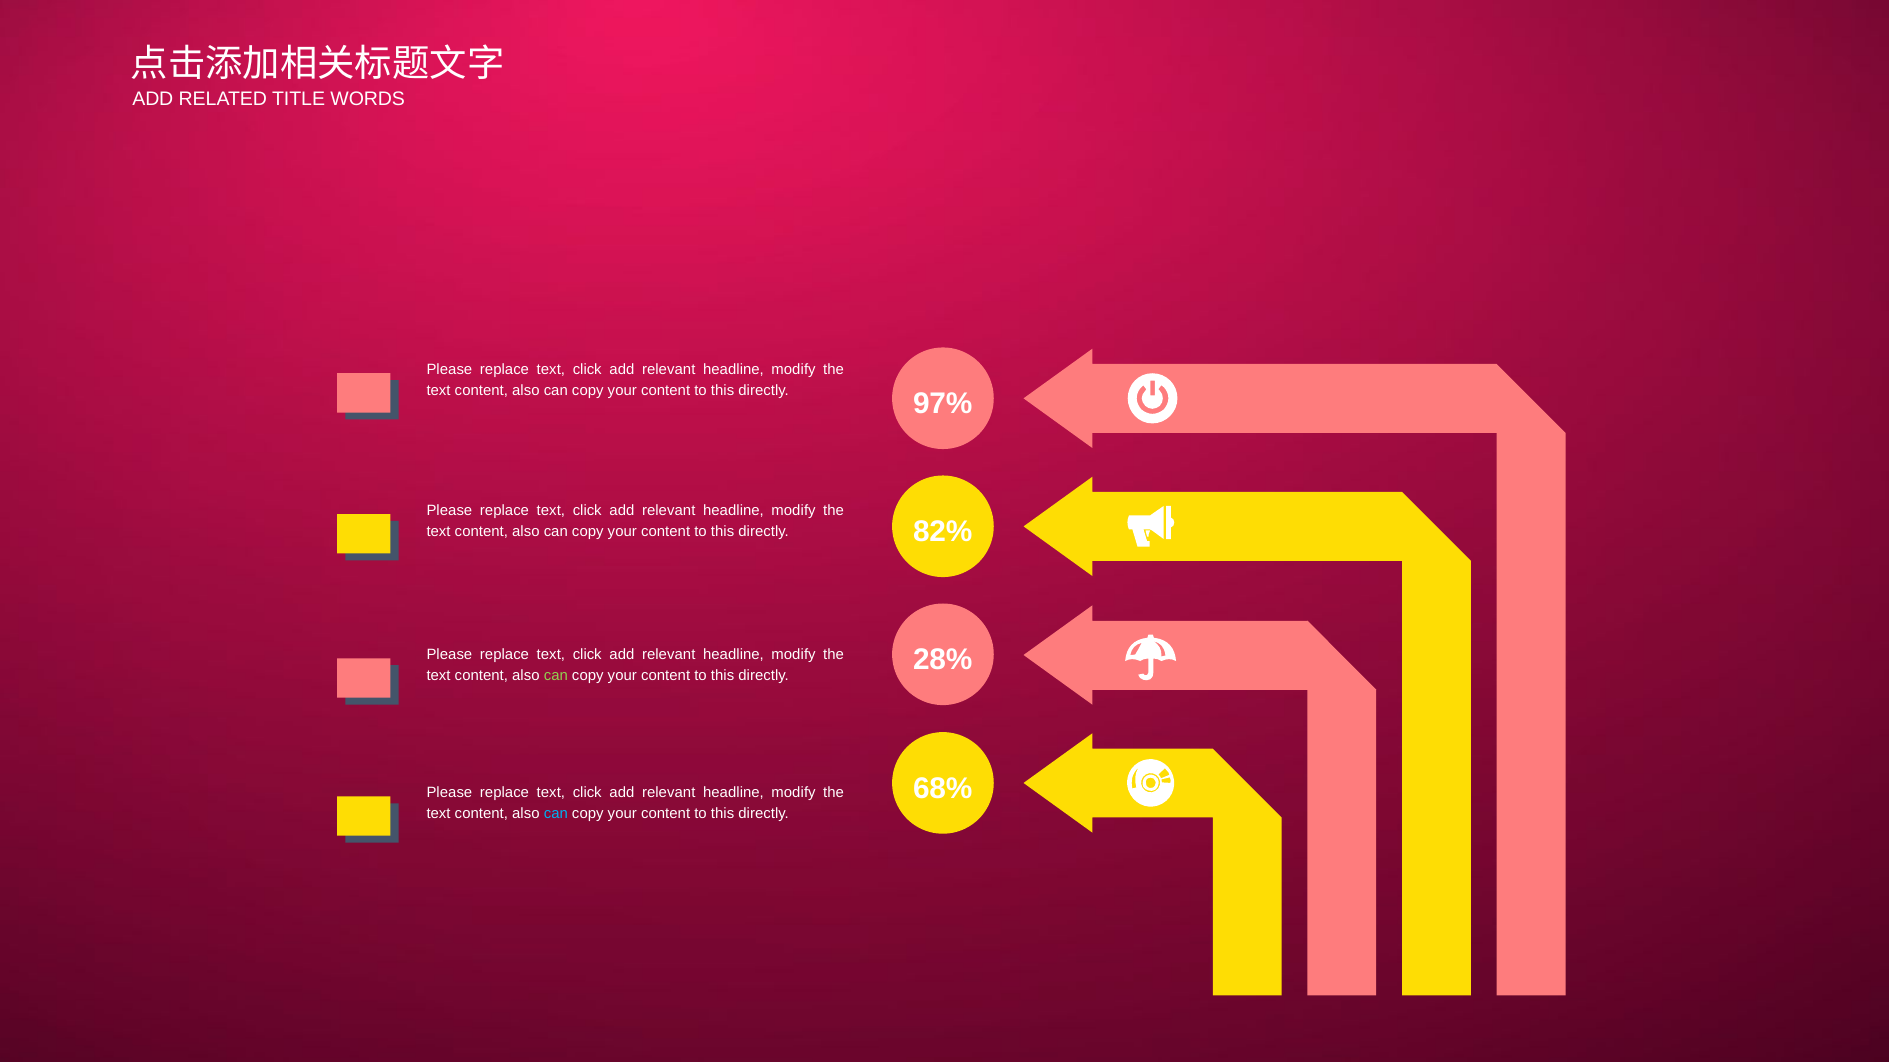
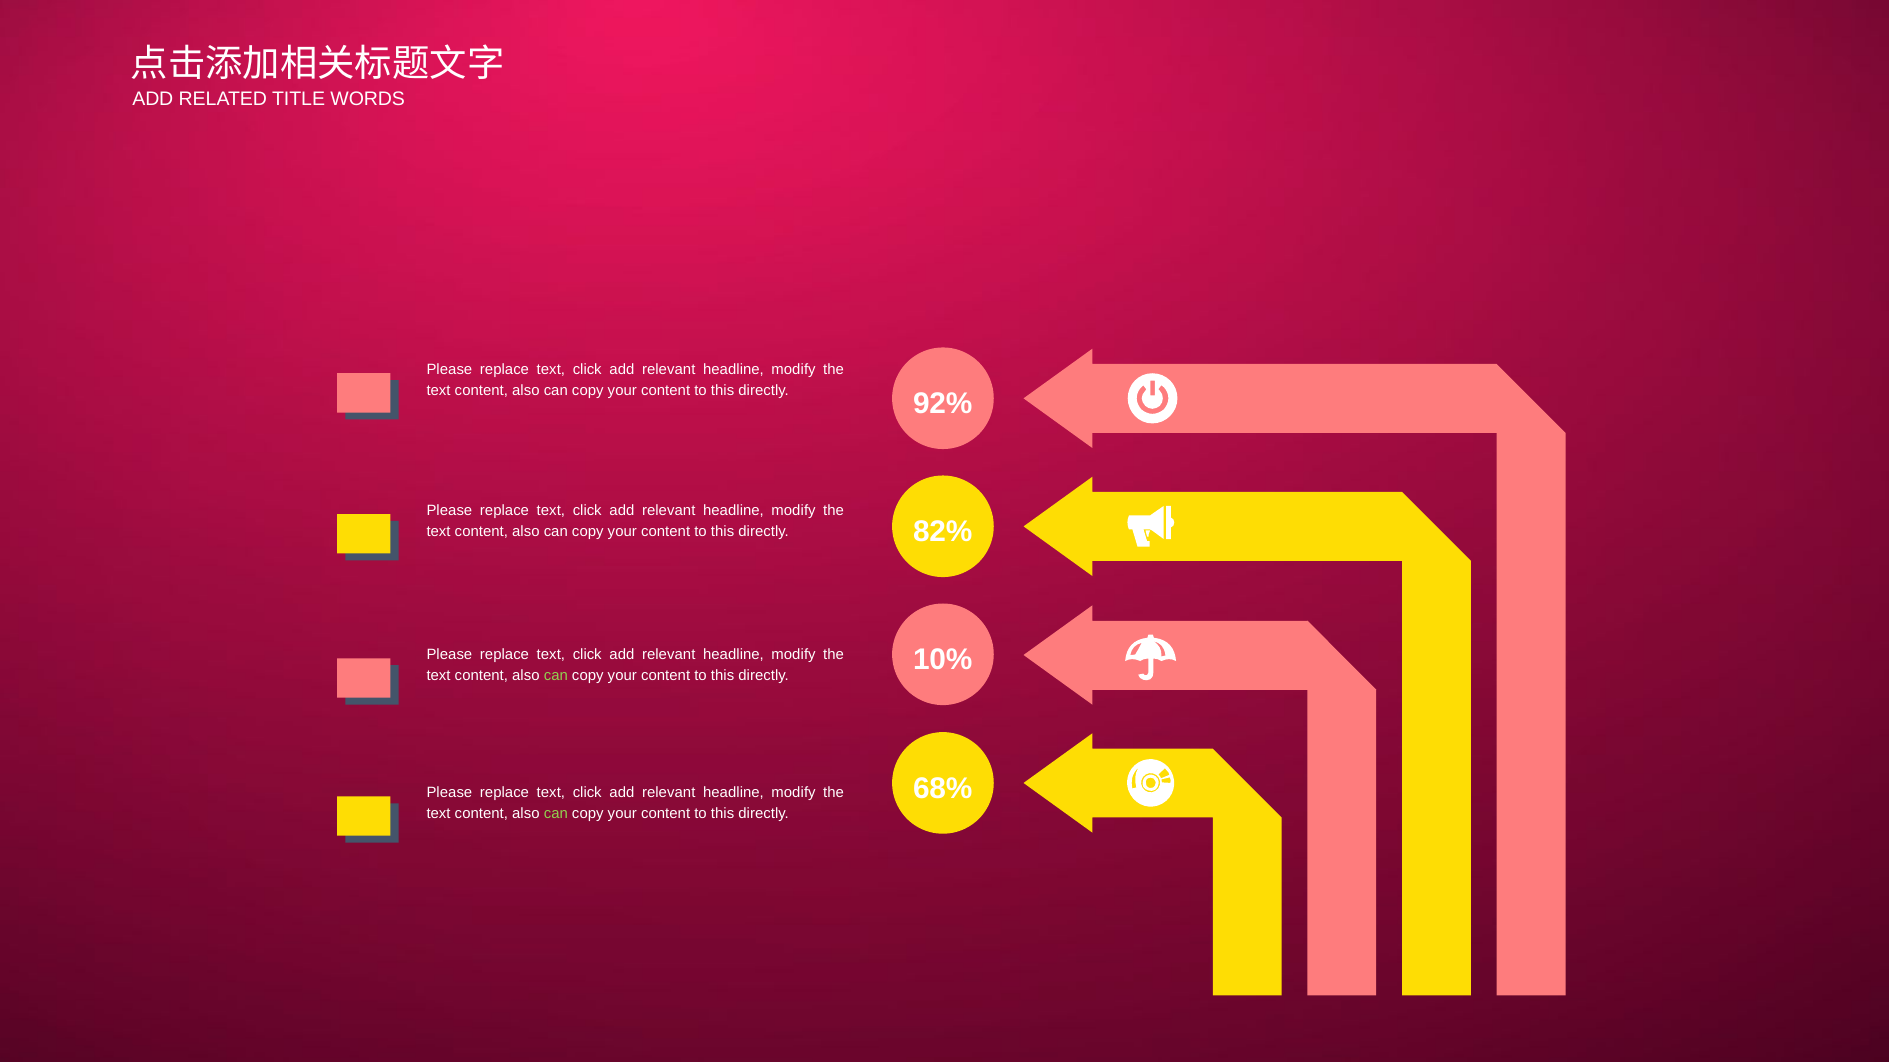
97%: 97% -> 92%
28%: 28% -> 10%
can at (556, 814) colour: light blue -> light green
